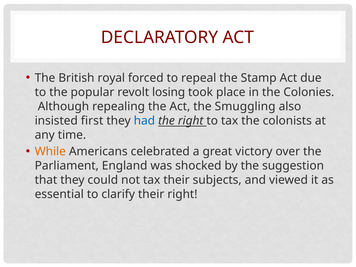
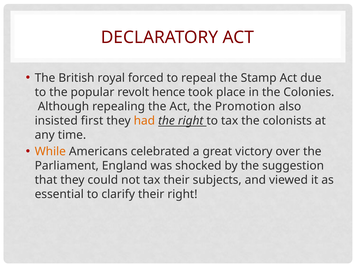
losing: losing -> hence
Smuggling: Smuggling -> Promotion
had colour: blue -> orange
